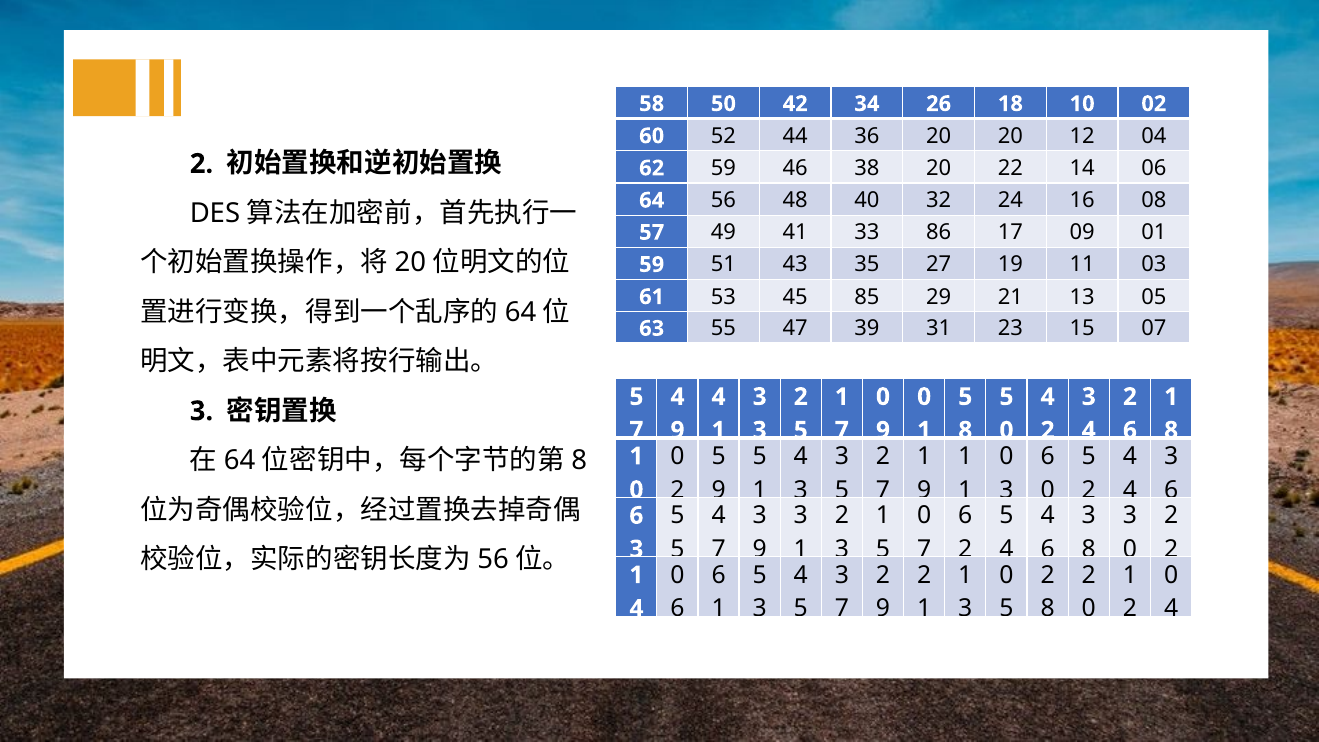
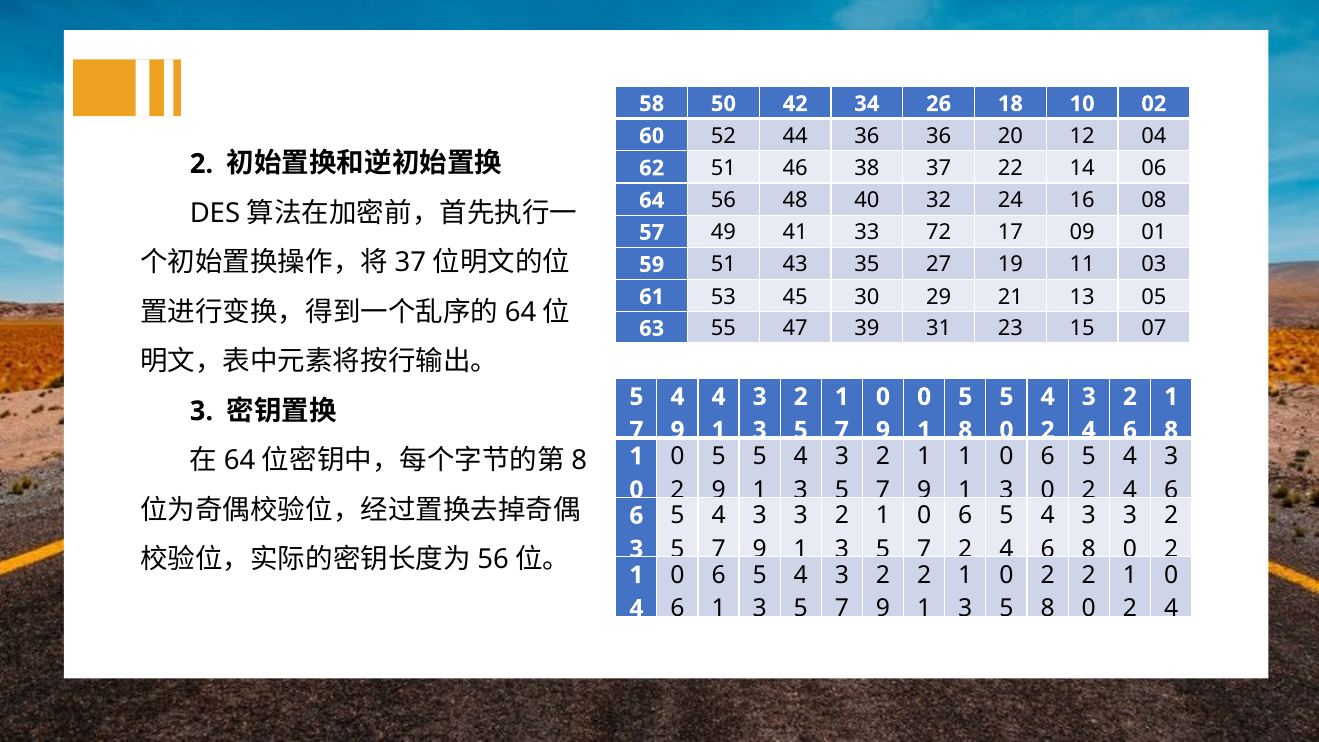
36 20: 20 -> 36
59 at (723, 168): 59 -> 51
38 20: 20 -> 37
86: 86 -> 72
20 at (410, 263): 20 -> 37
85: 85 -> 30
